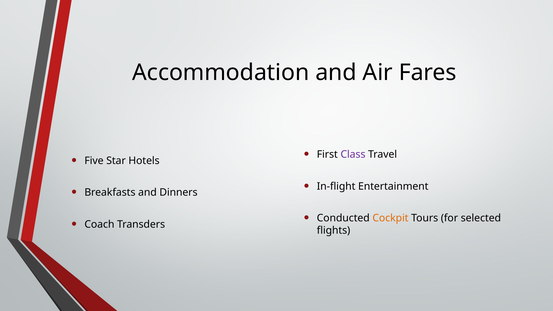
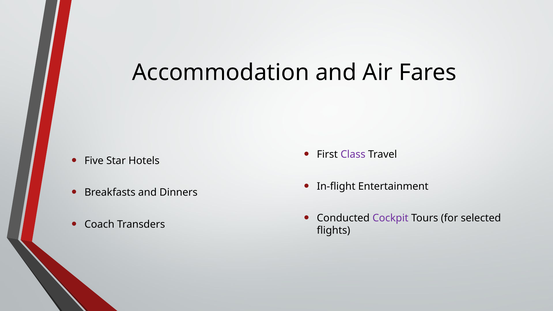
Cockpit colour: orange -> purple
